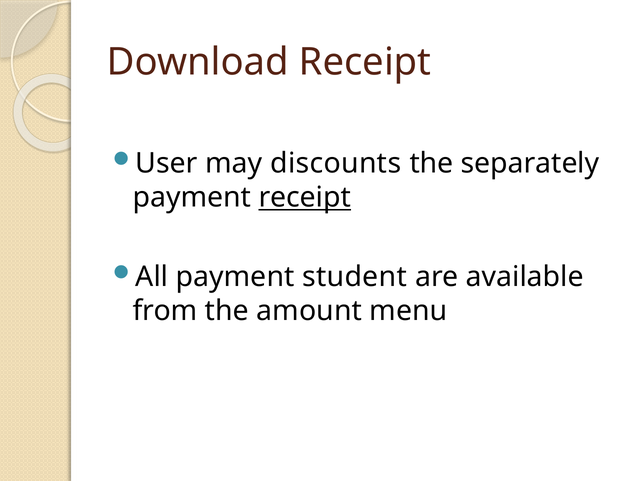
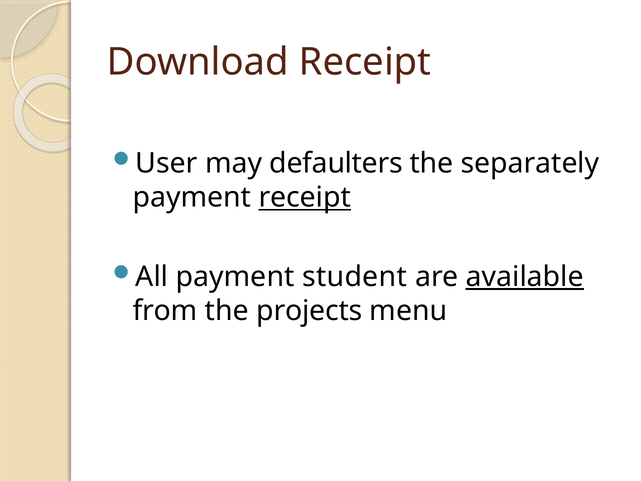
discounts: discounts -> defaulters
available underline: none -> present
amount: amount -> projects
